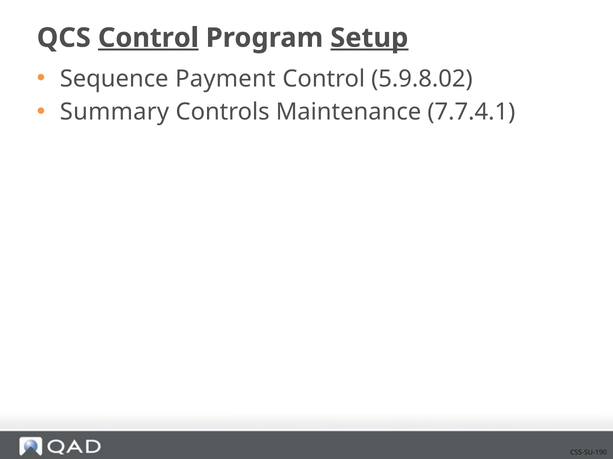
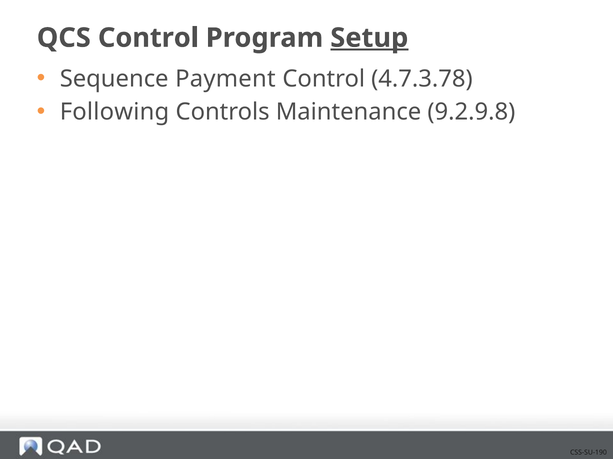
Control at (148, 38) underline: present -> none
5.9.8.02: 5.9.8.02 -> 4.7.3.78
Summary: Summary -> Following
7.7.4.1: 7.7.4.1 -> 9.2.9.8
